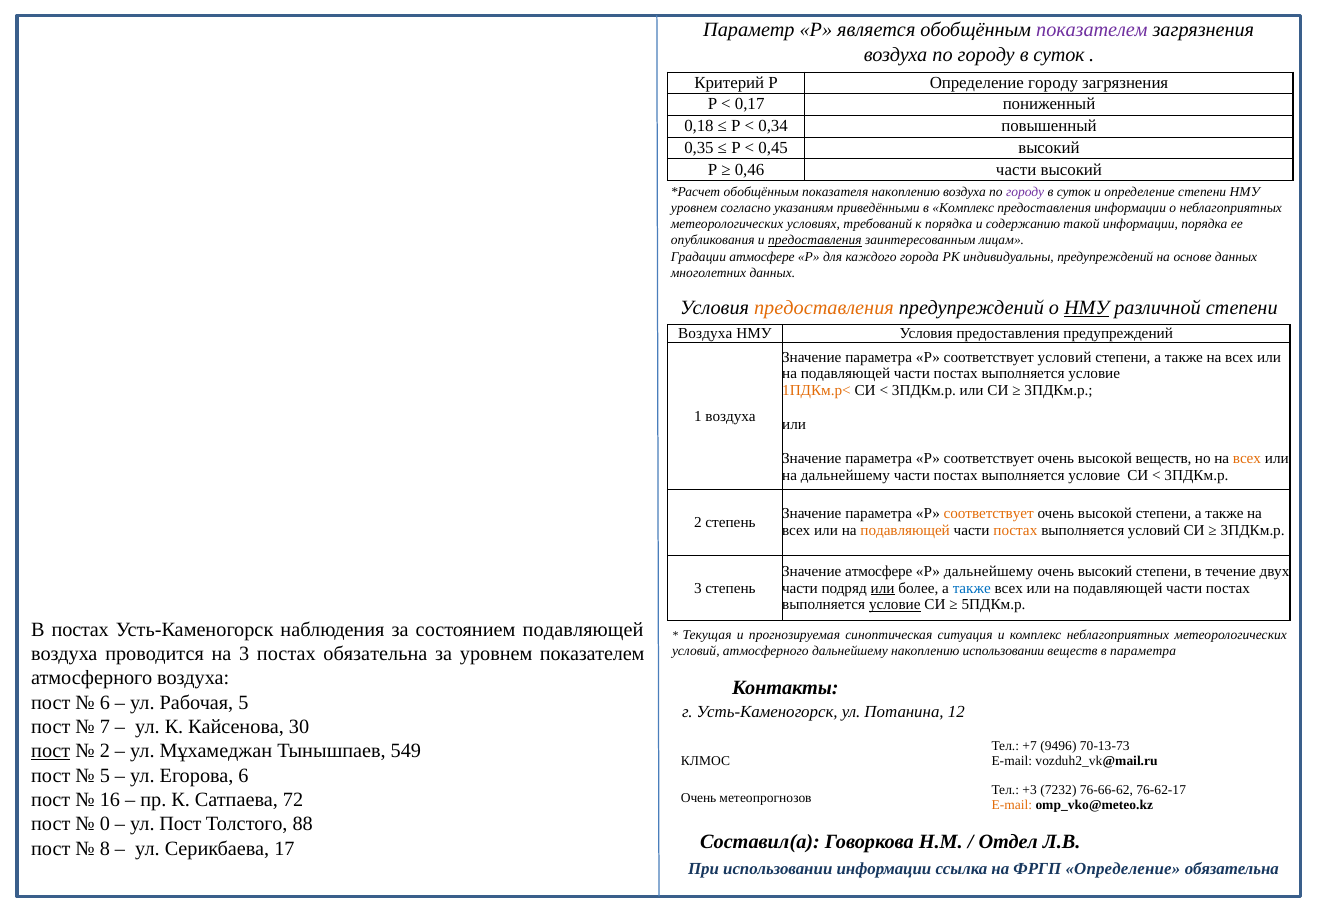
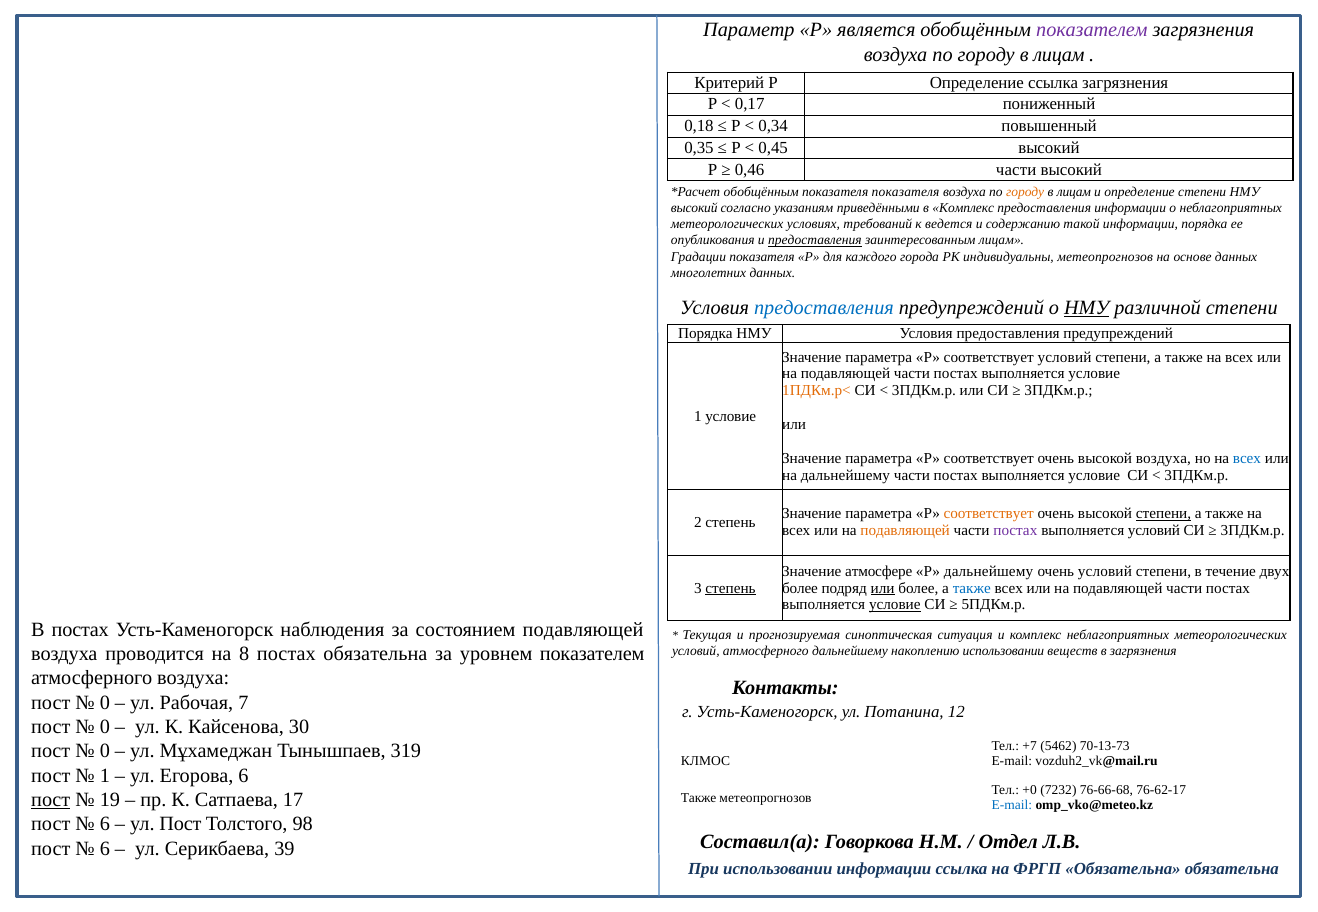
суток at (1059, 54): суток -> лицам
Определение городу: городу -> ссылка
показателя накоплению: накоплению -> показателя
городу at (1025, 192) colour: purple -> orange
суток at (1074, 192): суток -> лицам
уровнем at (694, 208): уровнем -> высокий
к порядка: порядка -> ведется
Градации атмосфере: атмосфере -> показателя
индивидуальны предупреждений: предупреждений -> метеопрогнозов
предоставления at (824, 308) colour: orange -> blue
Воздуха at (705, 334): Воздуха -> Порядка
1 воздуха: воздуха -> условие
высокой веществ: веществ -> воздуха
всех at (1247, 458) colour: orange -> blue
степени at (1164, 514) underline: none -> present
постах at (1015, 531) colour: orange -> purple
очень высокий: высокий -> условий
степень at (731, 588) underline: none -> present
части at (800, 588): части -> более
на 3: 3 -> 8
в параметра: параметра -> загрязнения
6 at (105, 703): 6 -> 0
Рабочая 5: 5 -> 7
7 at (105, 727): 7 -> 0
9496: 9496 -> 5462
пост at (51, 751) underline: present -> none
2 at (105, 751): 2 -> 0
549: 549 -> 319
5 at (105, 776): 5 -> 1
+3: +3 -> +0
76-66-62: 76-66-62 -> 76-66-68
пост at (51, 800) underline: none -> present
16: 16 -> 19
72: 72 -> 17
Очень at (699, 798): Очень -> Также
E-mail at (1012, 806) colour: orange -> blue
0 at (105, 824): 0 -> 6
88: 88 -> 98
8 at (105, 849): 8 -> 6
17: 17 -> 39
ФРГП Определение: Определение -> Обязательна
